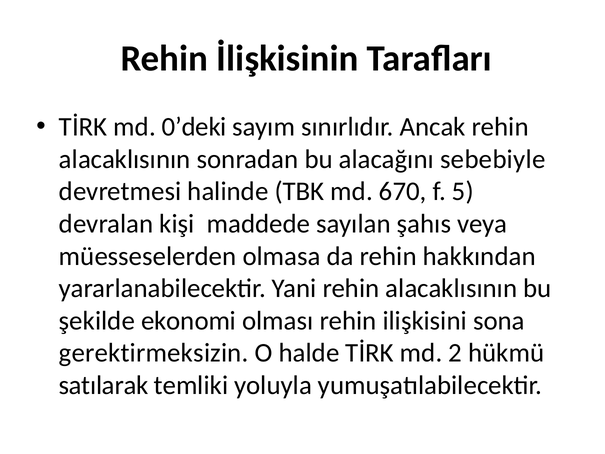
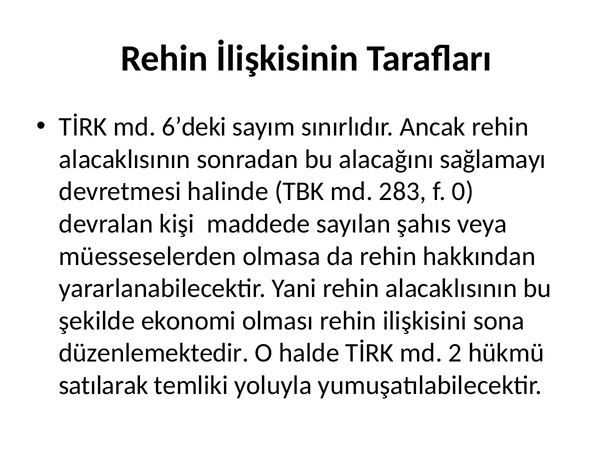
0’deki: 0’deki -> 6’deki
sebebiyle: sebebiyle -> sağlamayı
670: 670 -> 283
5: 5 -> 0
gerektirmeksizin: gerektirmeksizin -> düzenlemektedir
